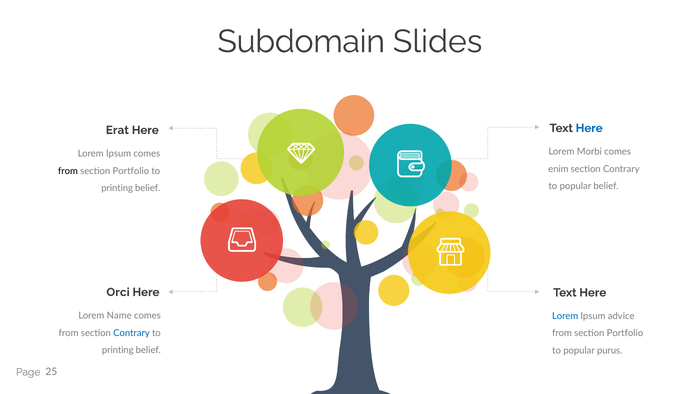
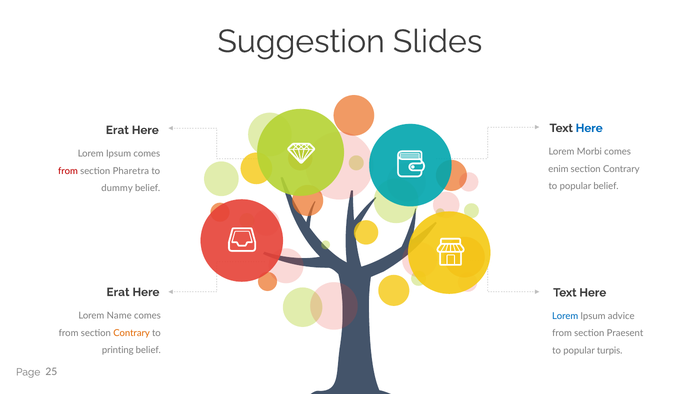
Subdomain: Subdomain -> Suggestion
from at (68, 171) colour: black -> red
Portfolio at (131, 171): Portfolio -> Pharetra
printing at (117, 188): printing -> dummy
Orci at (118, 292): Orci -> Erat
Contrary at (132, 333) colour: blue -> orange
Portfolio at (625, 333): Portfolio -> Praesent
purus: purus -> turpis
